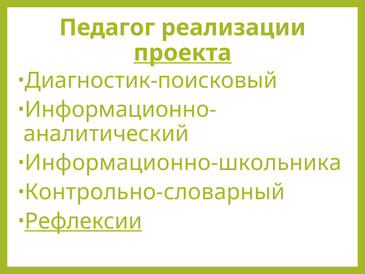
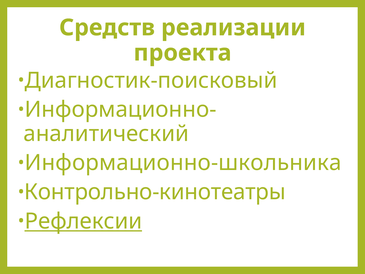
Педагог: Педагог -> Средств
проекта underline: present -> none
Контрольно-словарный: Контрольно-словарный -> Контрольно-кинотеатры
